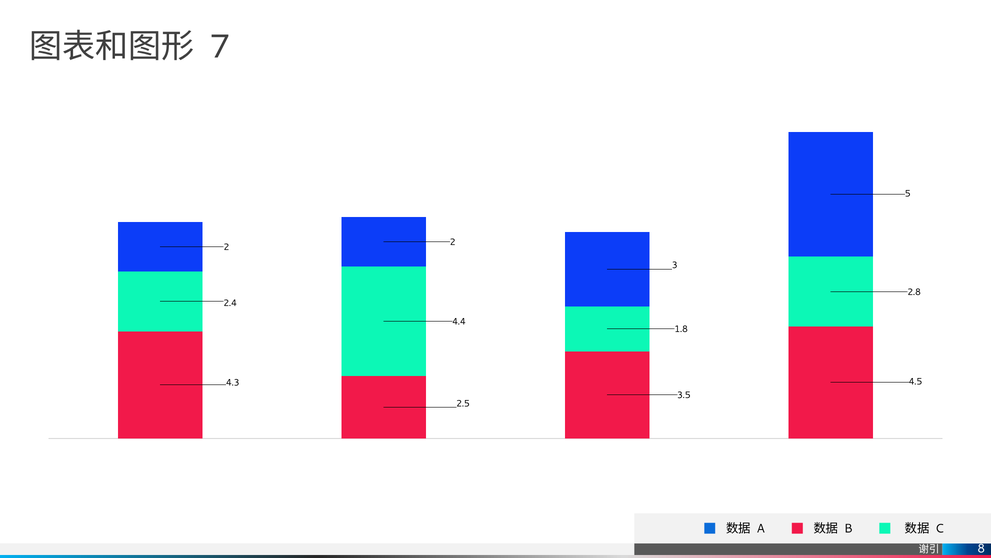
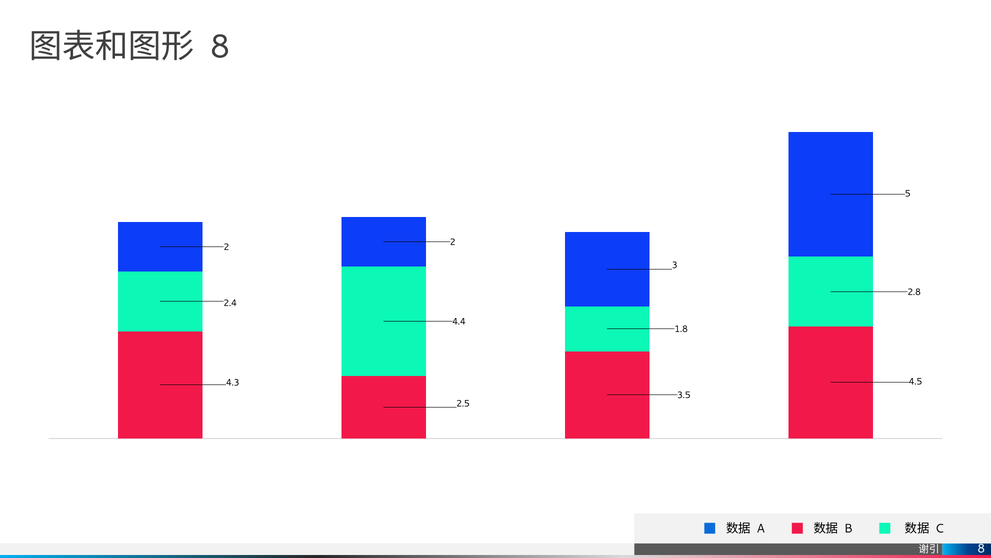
7 at (220, 47): 7 -> 8
